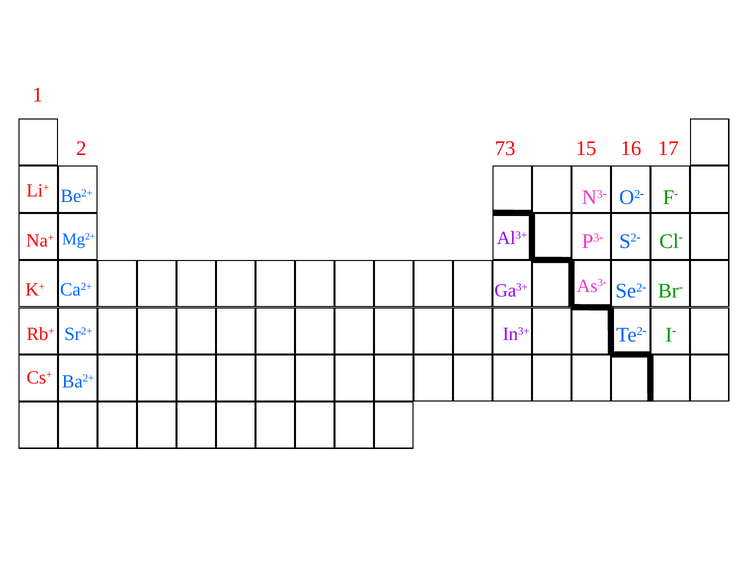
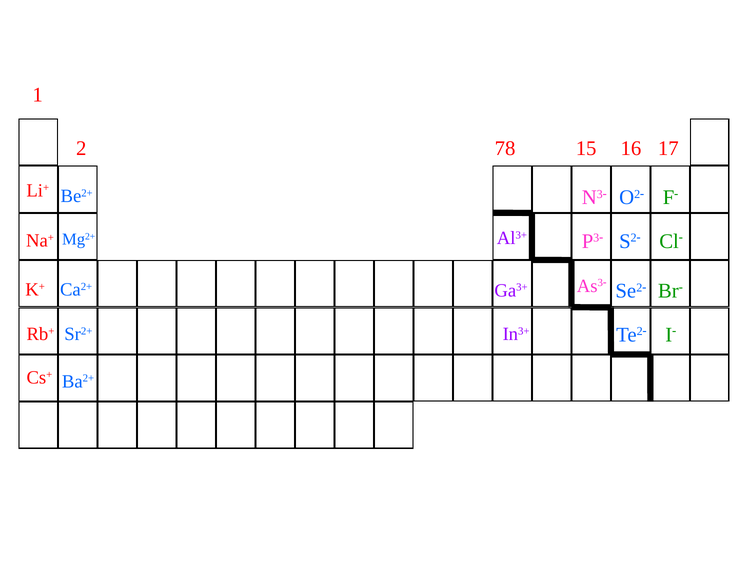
73: 73 -> 78
